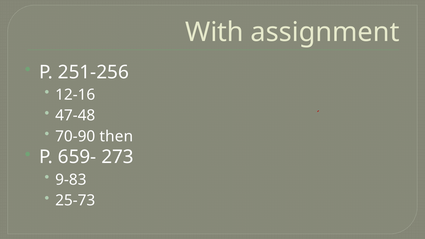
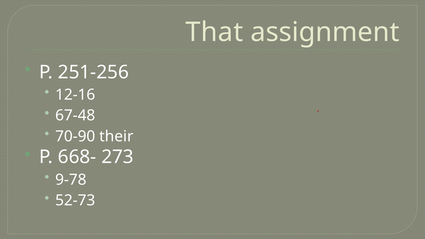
With: With -> That
47-48: 47-48 -> 67-48
then: then -> their
659-: 659- -> 668-
9-83: 9-83 -> 9-78
25-73: 25-73 -> 52-73
